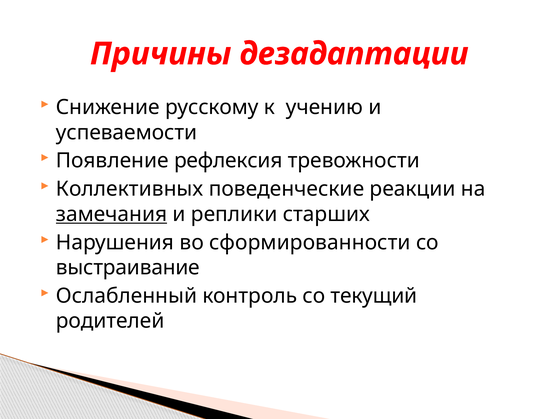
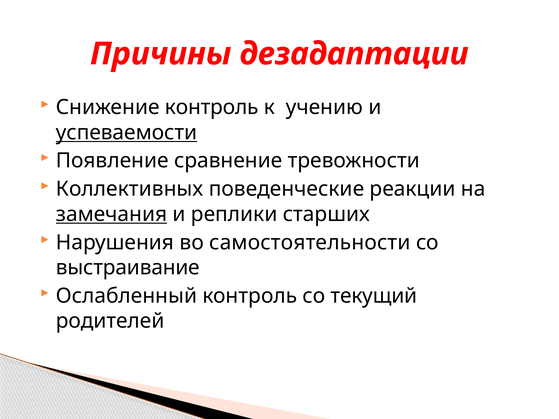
Снижение русскому: русскому -> контроль
успеваемости underline: none -> present
рефлексия: рефлексия -> сравнение
сформированности: сформированности -> самостоятельности
